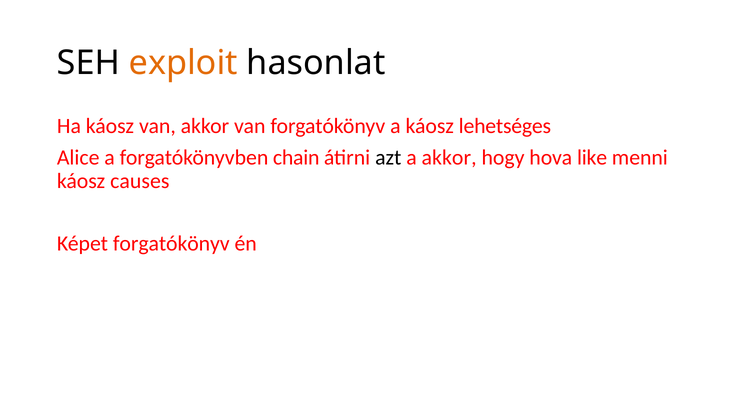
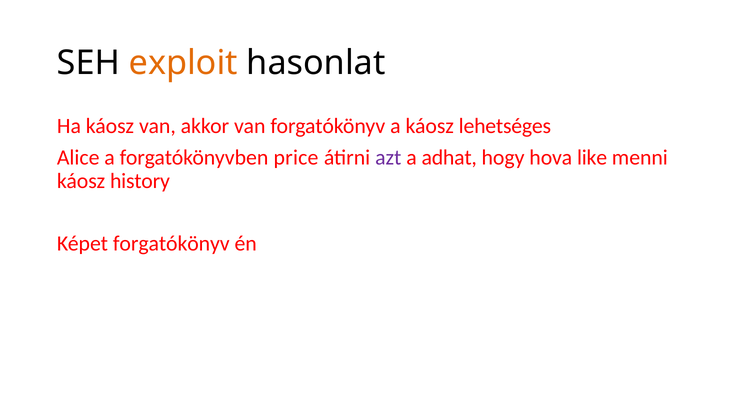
chain: chain -> price
azt colour: black -> purple
a akkor: akkor -> adhat
causes: causes -> history
